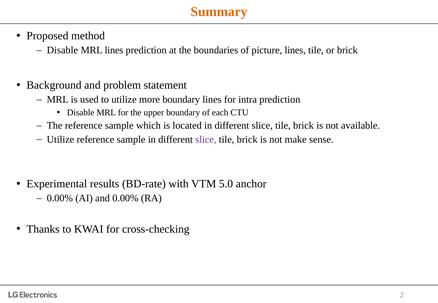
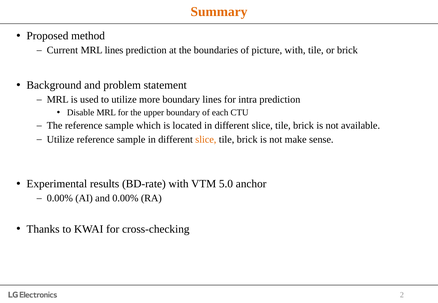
Disable at (62, 50): Disable -> Current
picture lines: lines -> with
slice at (206, 139) colour: purple -> orange
